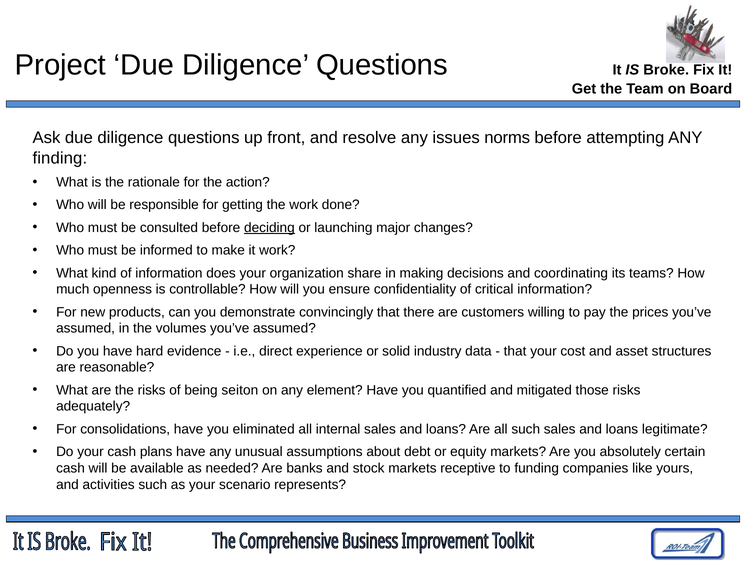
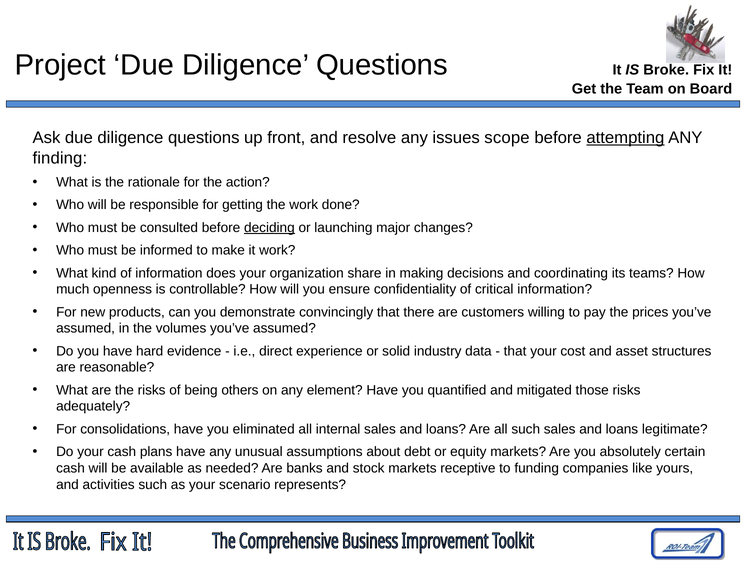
norms: norms -> scope
attempting underline: none -> present
seiton: seiton -> others
